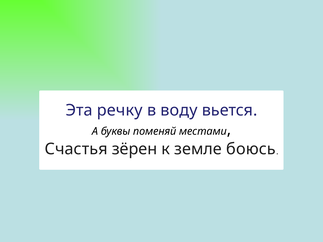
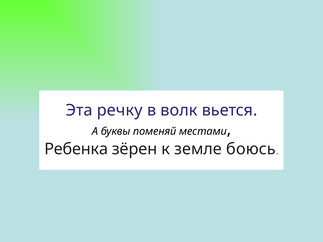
воду: воду -> волк
Счастья: Счастья -> Ребенка
